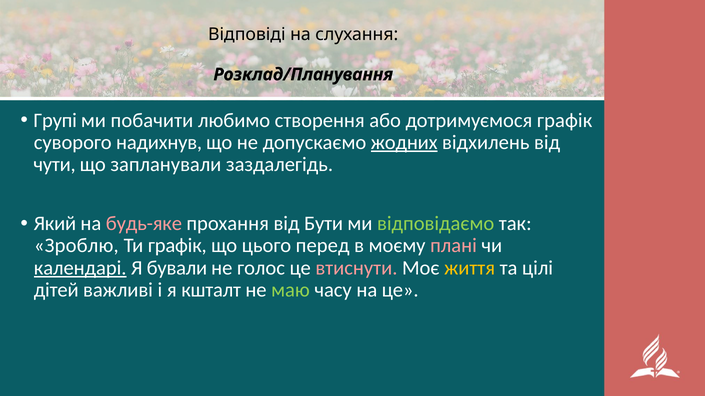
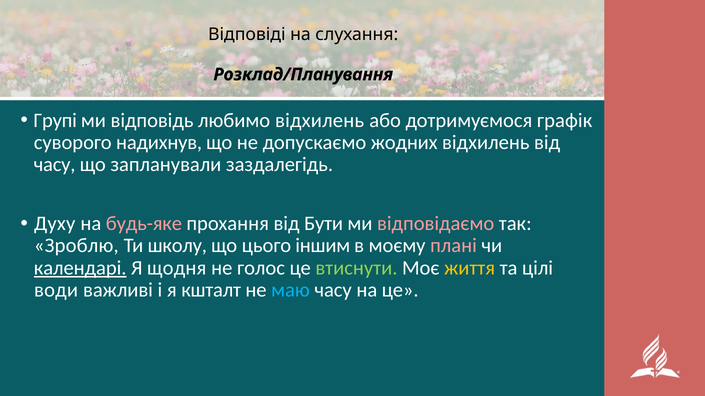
побачити: побачити -> відповідь
любимо створення: створення -> відхилень
жодних underline: present -> none
чути at (55, 165): чути -> часу
Який: Який -> Духу
відповідаємо colour: light green -> pink
Ти графік: графік -> школу
перед: перед -> іншим
бували: бували -> щодня
втиснути colour: pink -> light green
дітей: дітей -> води
маю colour: light green -> light blue
